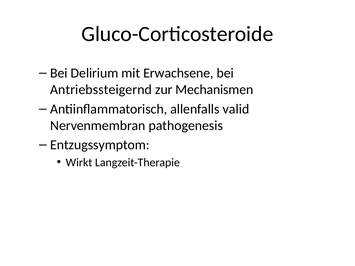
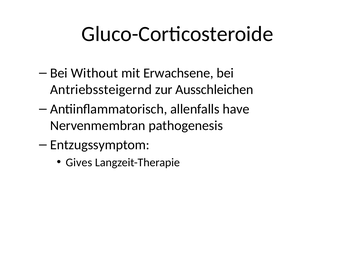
Delirium: Delirium -> Without
Mechanismen: Mechanismen -> Ausschleichen
valid: valid -> have
Wirkt: Wirkt -> Gives
